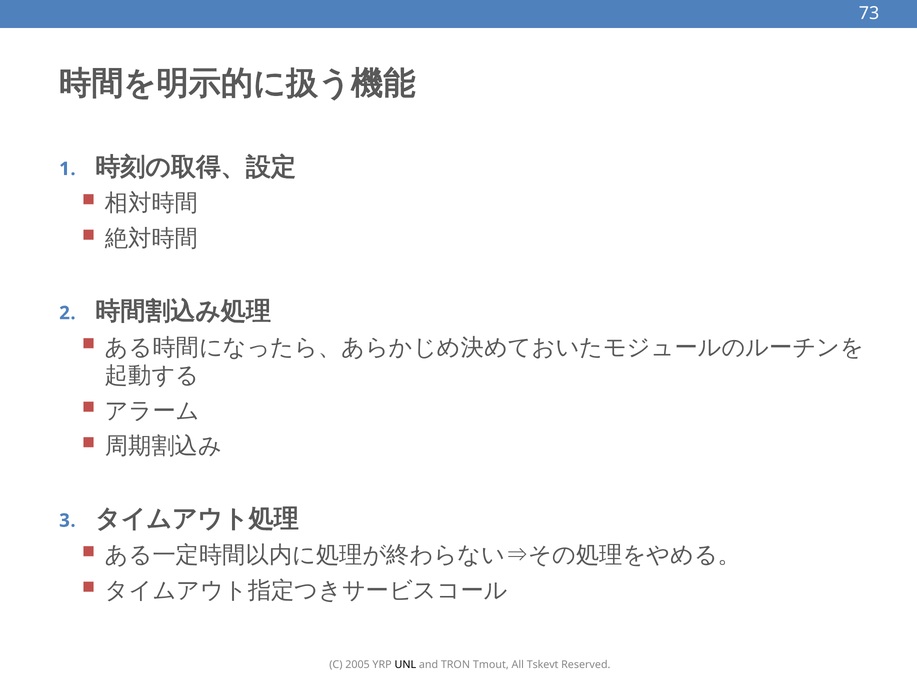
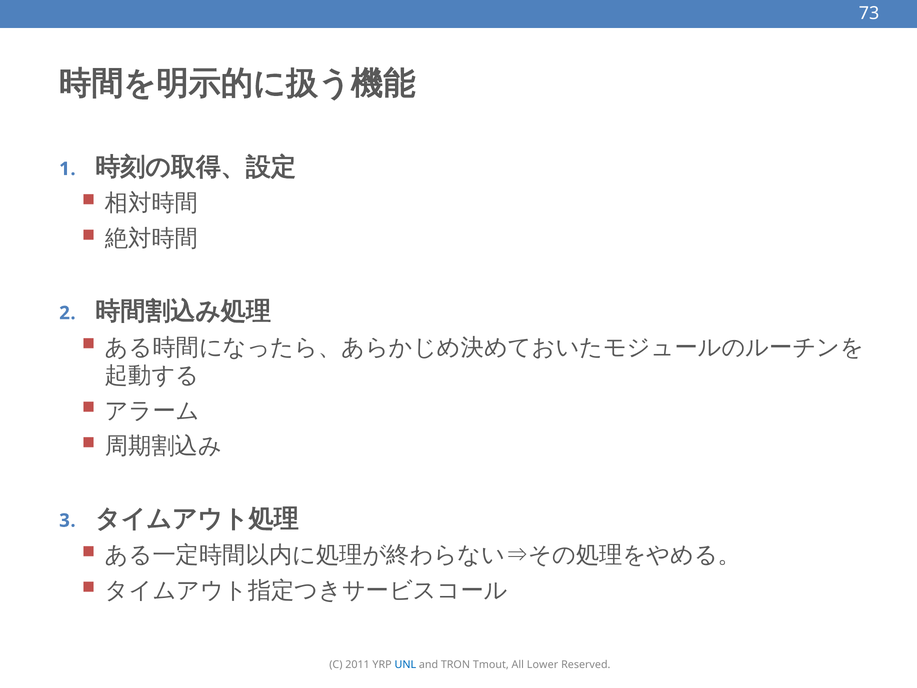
2005: 2005 -> 2011
UNL colour: black -> blue
Tskevt: Tskevt -> Lower
